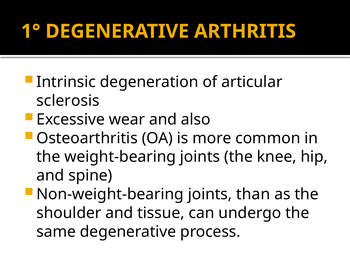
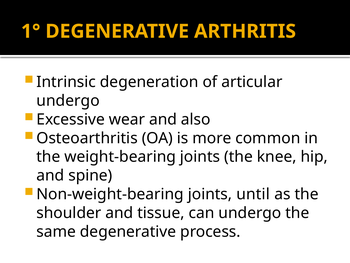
sclerosis at (68, 101): sclerosis -> undergo
than: than -> until
